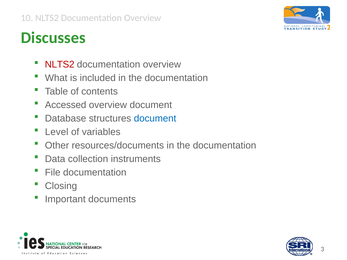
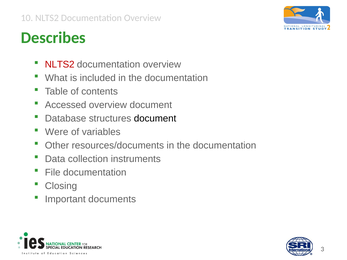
Discusses: Discusses -> Describes
document at (155, 119) colour: blue -> black
Level: Level -> Were
